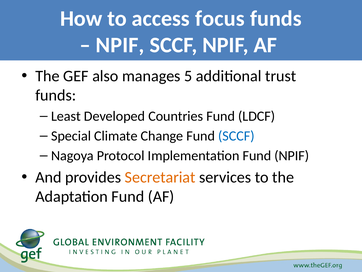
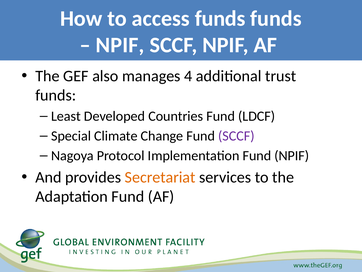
access focus: focus -> funds
5: 5 -> 4
SCCF at (236, 136) colour: blue -> purple
